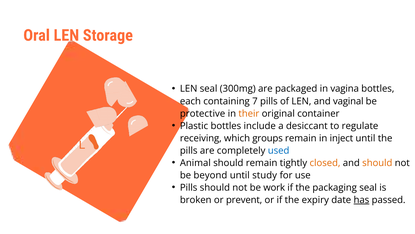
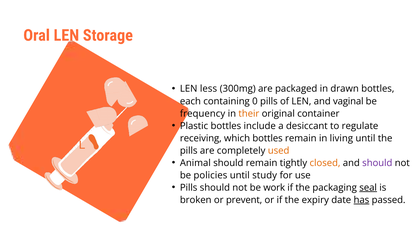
LEN seal: seal -> less
vagina: vagina -> drawn
7: 7 -> 0
protective: protective -> frequency
which groups: groups -> bottles
inject: inject -> living
used colour: blue -> orange
should at (377, 163) colour: orange -> purple
beyond: beyond -> policies
seal at (368, 187) underline: none -> present
